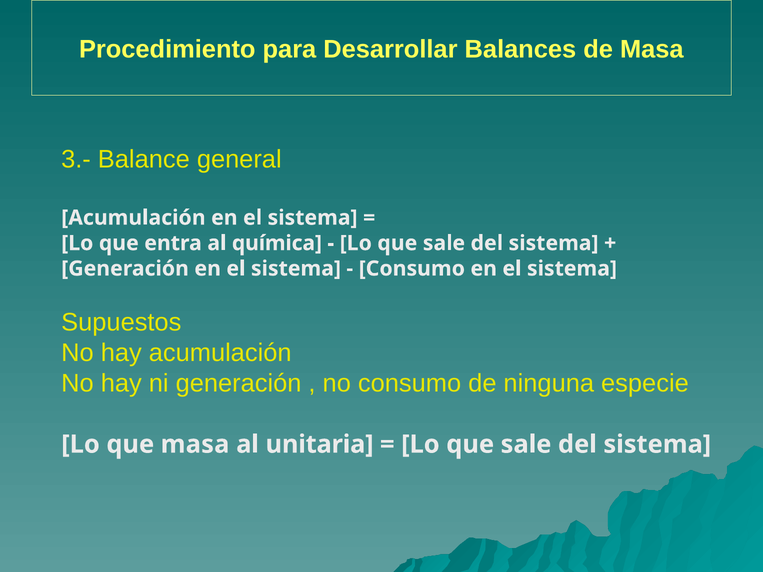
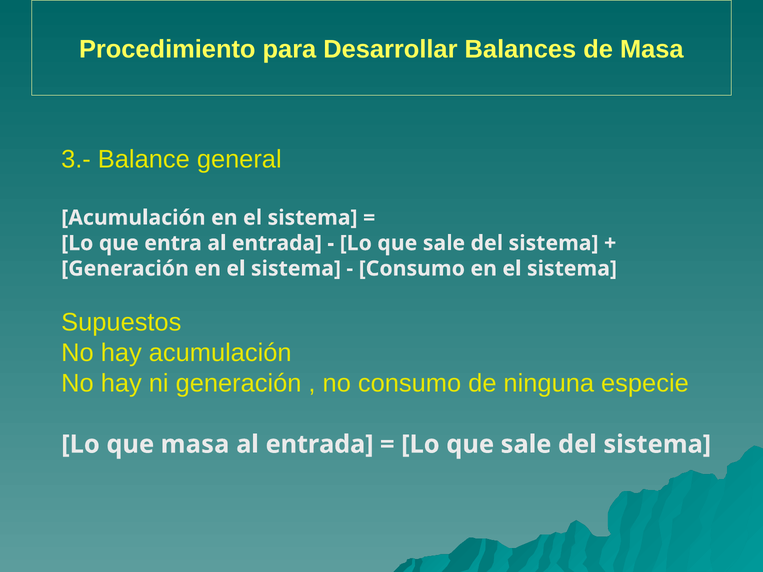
entra al química: química -> entrada
unitaria at (320, 445): unitaria -> entrada
